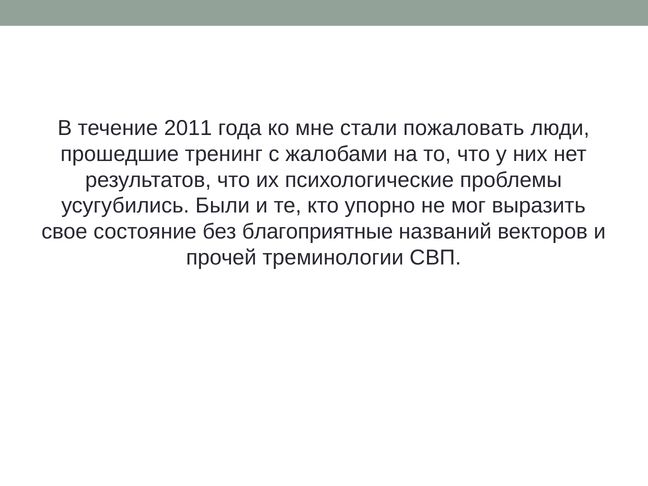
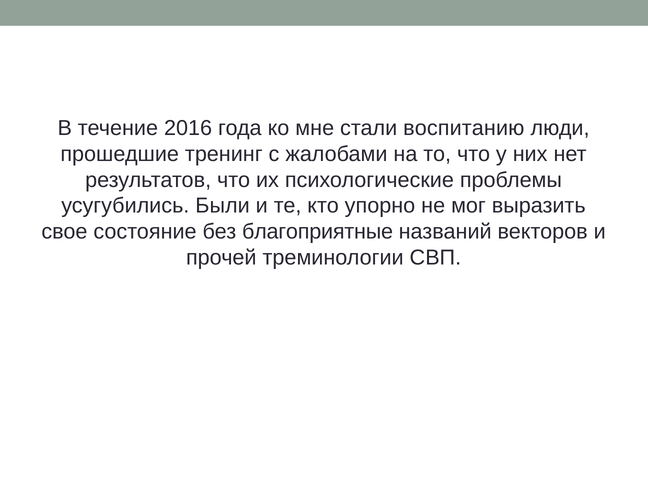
2011: 2011 -> 2016
пожаловать: пожаловать -> воспитанию
